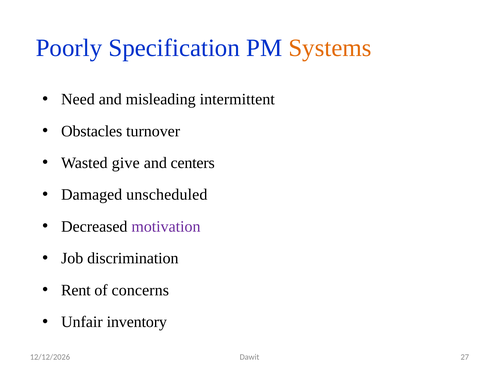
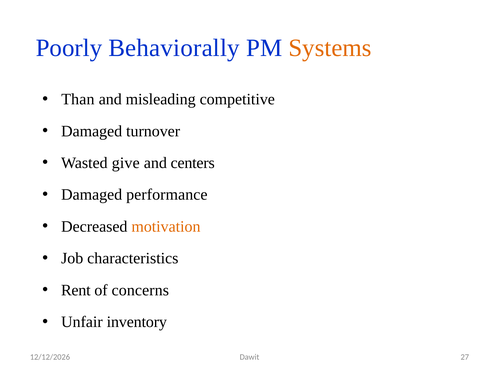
Specification: Specification -> Behaviorally
Need: Need -> Than
intermittent: intermittent -> competitive
Obstacles at (92, 131): Obstacles -> Damaged
unscheduled: unscheduled -> performance
motivation colour: purple -> orange
discrimination: discrimination -> characteristics
